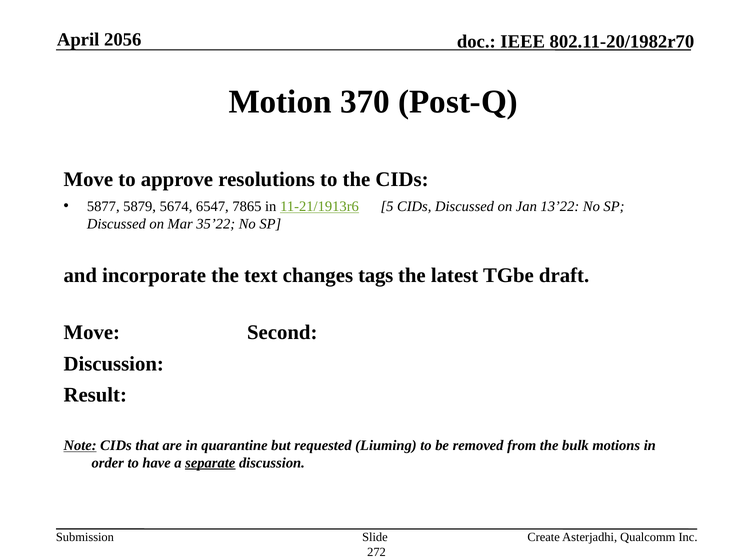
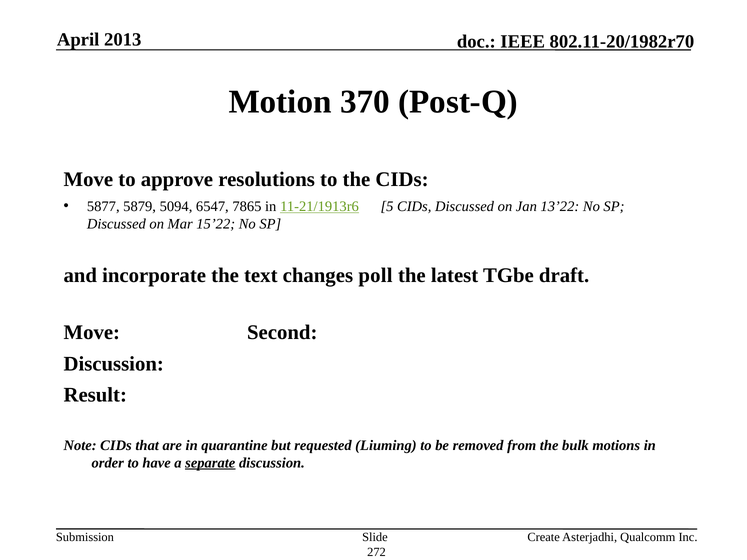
2056: 2056 -> 2013
5674: 5674 -> 5094
35’22: 35’22 -> 15’22
tags: tags -> poll
Note underline: present -> none
